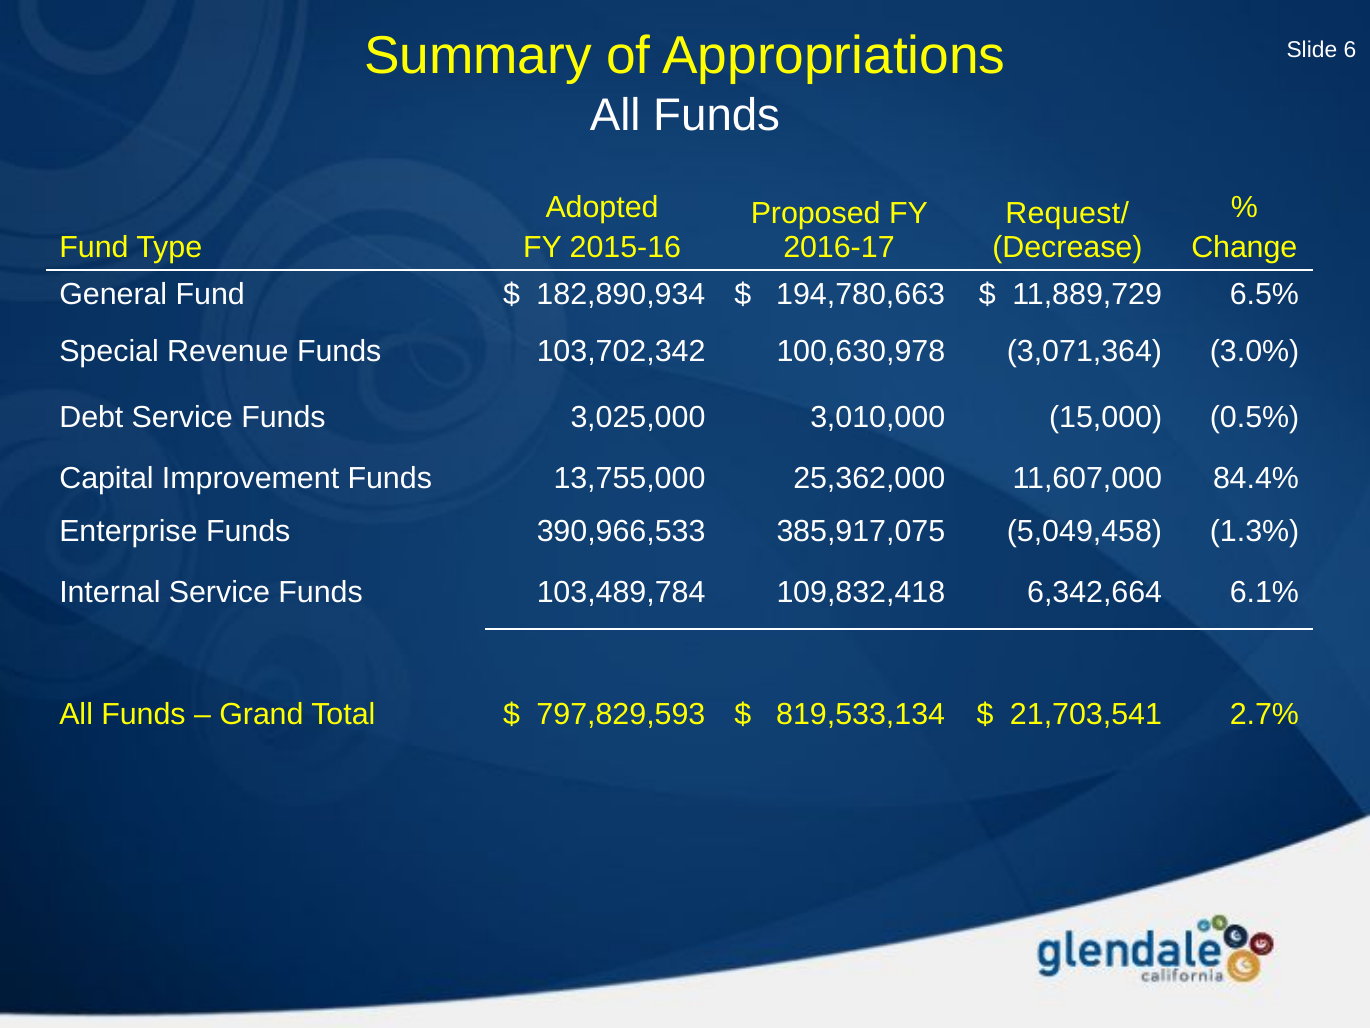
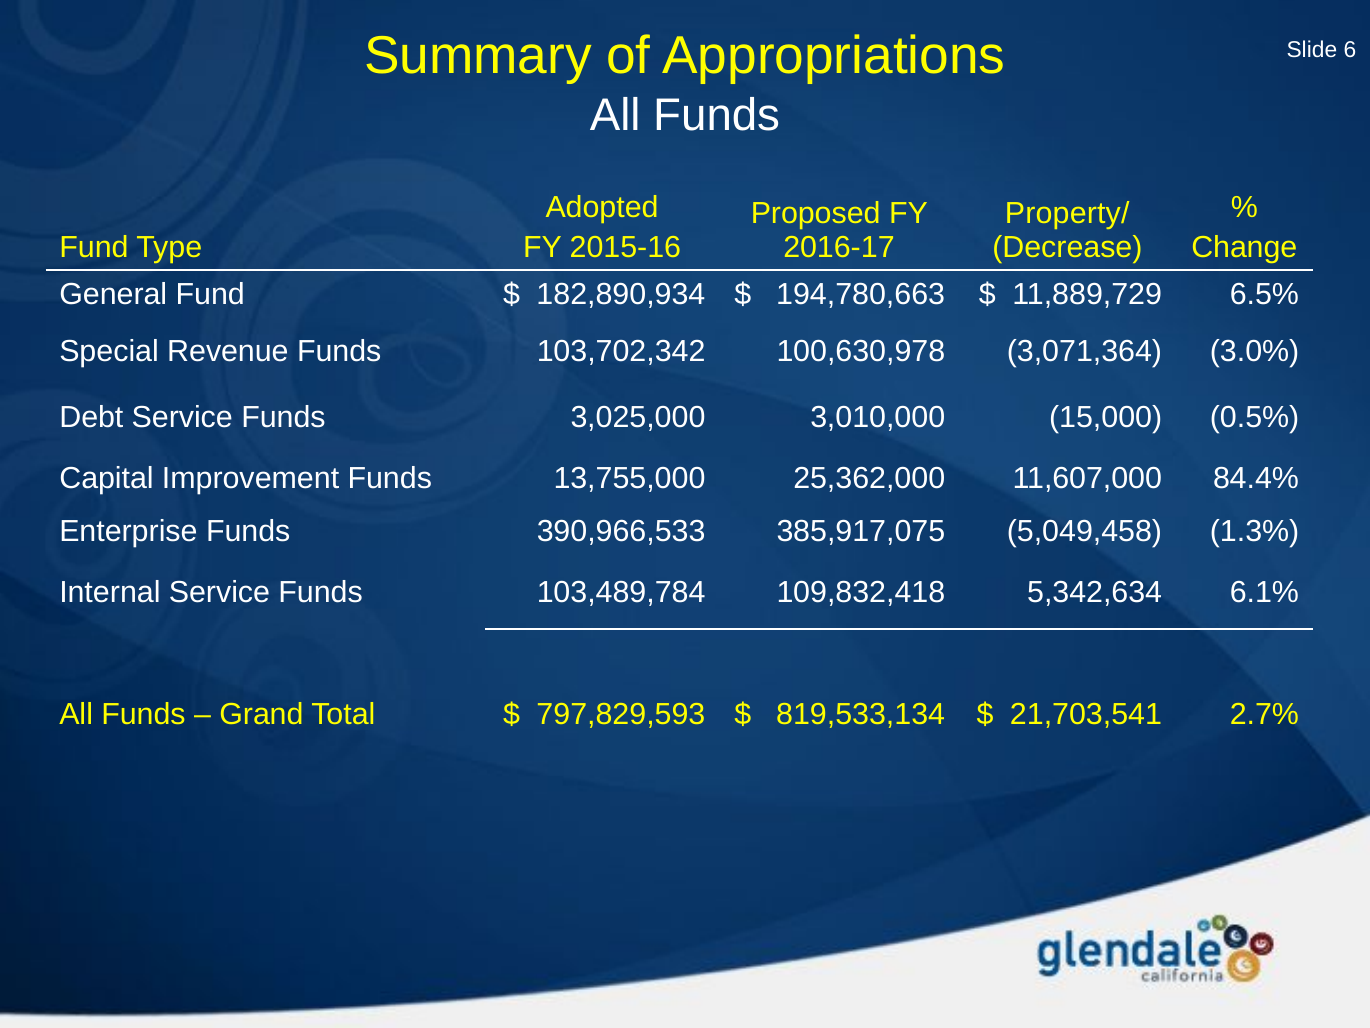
Request/: Request/ -> Property/
6,342,664: 6,342,664 -> 5,342,634
